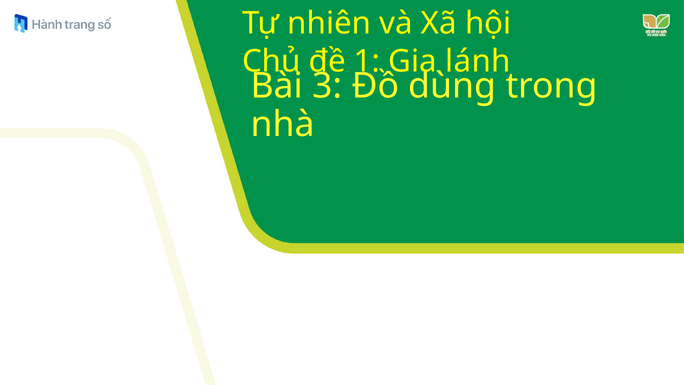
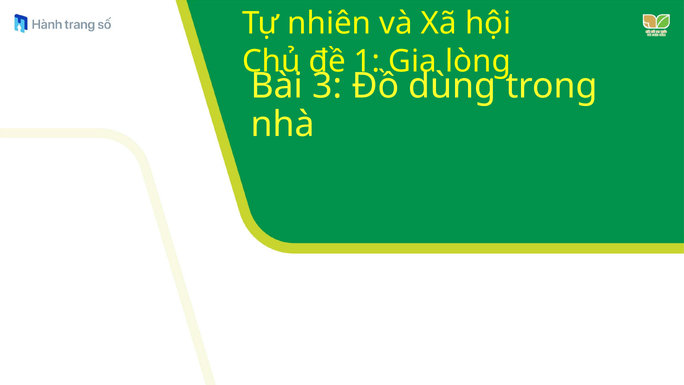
lánh: lánh -> lòng
